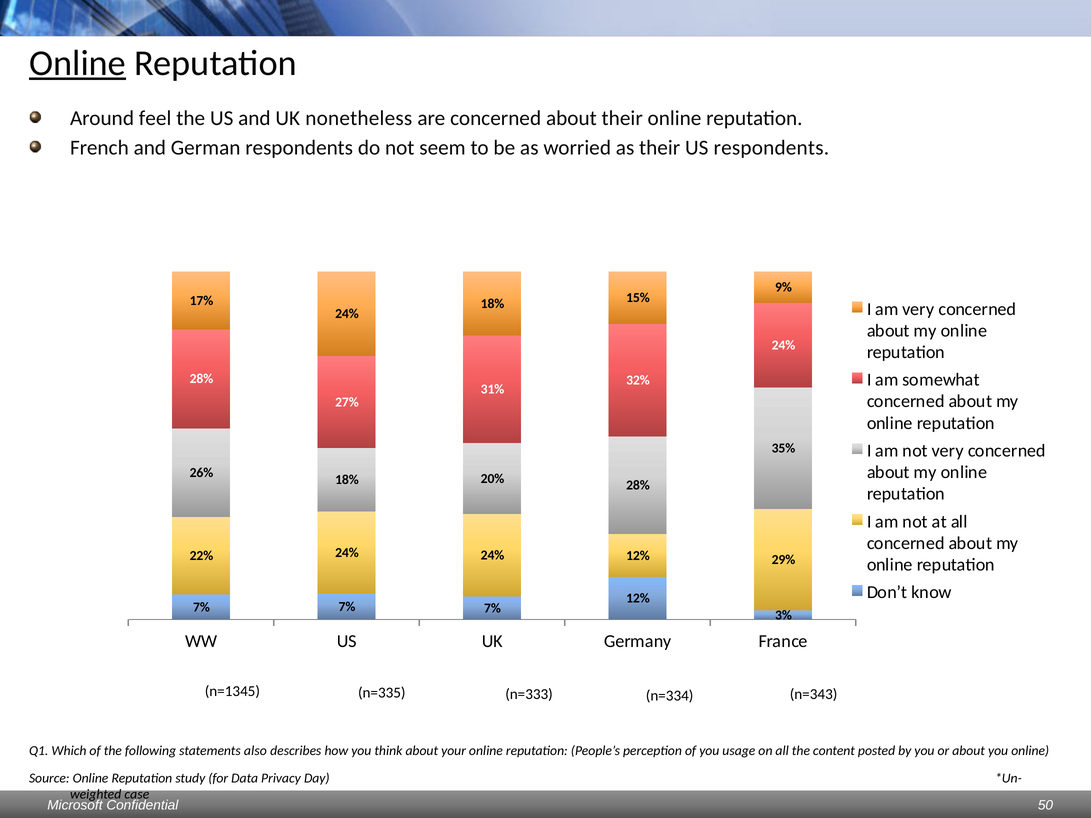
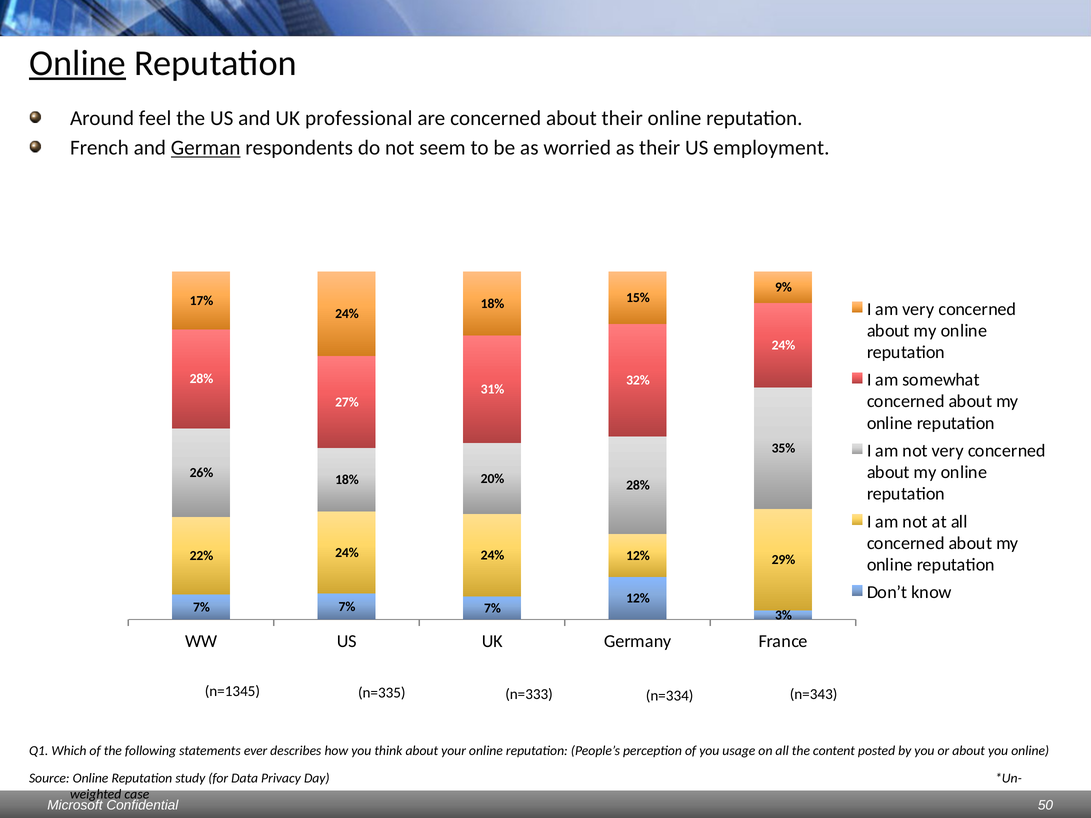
nonetheless: nonetheless -> professional
German underline: none -> present
US respondents: respondents -> employment
also: also -> ever
